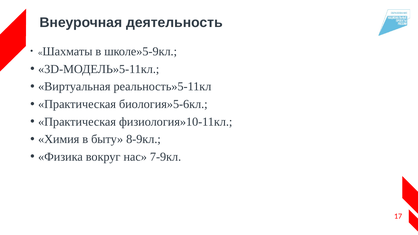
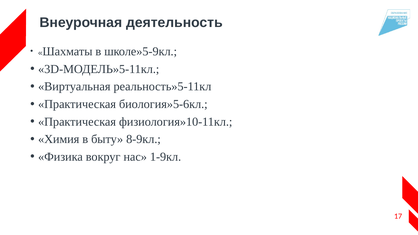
7-9кл: 7-9кл -> 1-9кл
